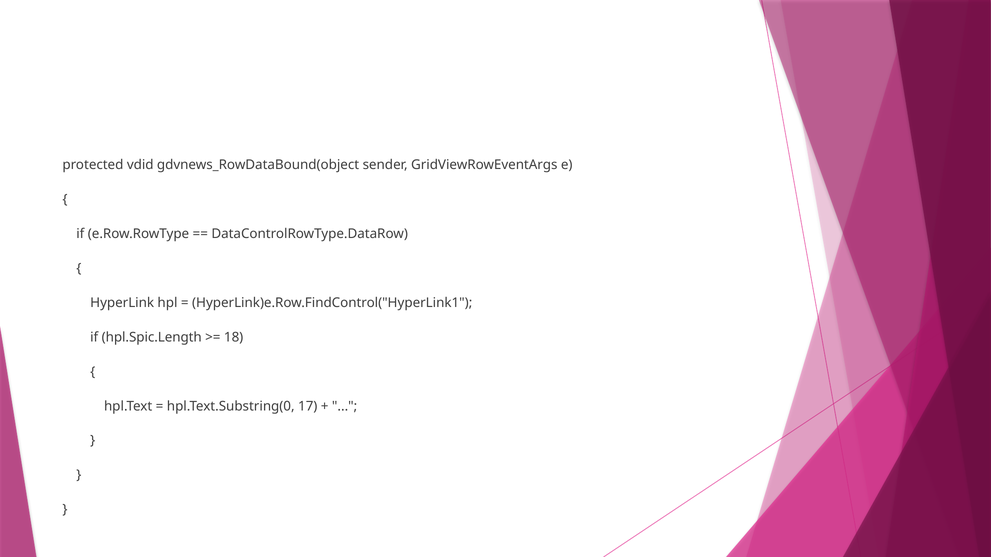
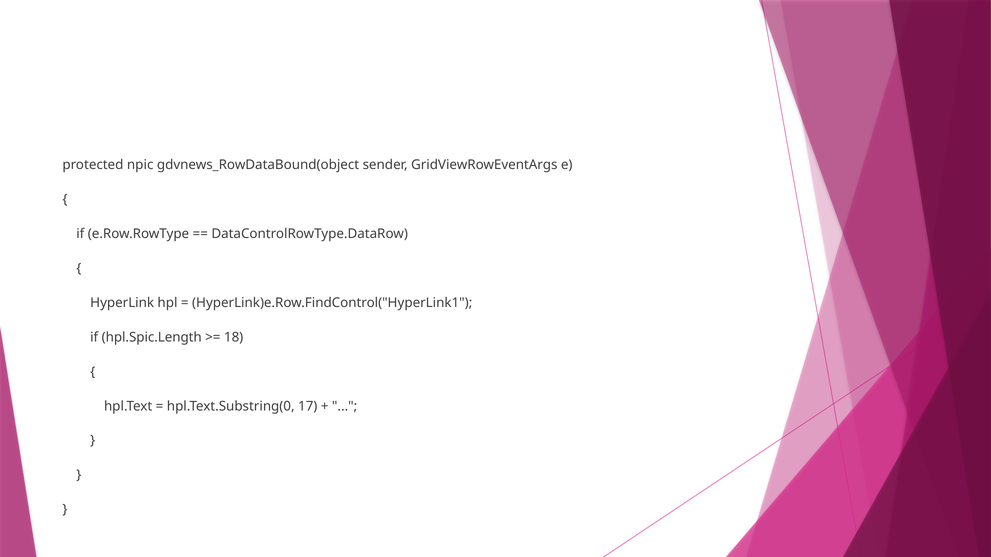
vdid: vdid -> npic
